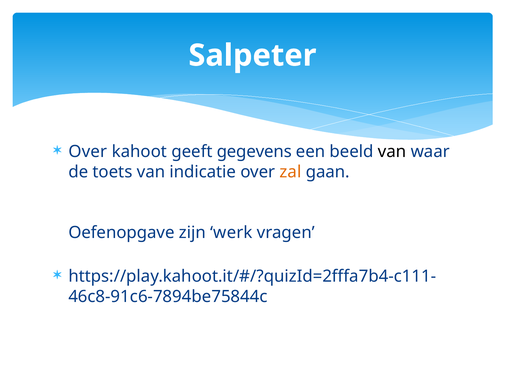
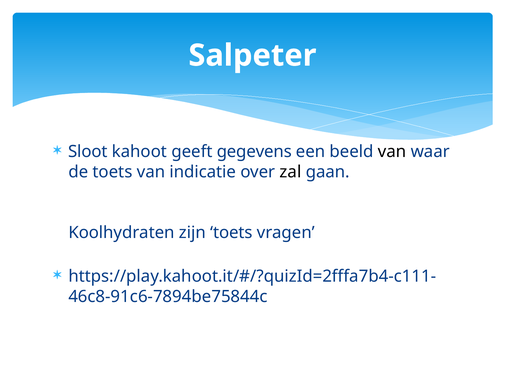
Over at (88, 151): Over -> Sloot
zal colour: orange -> black
Oefenopgave: Oefenopgave -> Koolhydraten
zijn werk: werk -> toets
